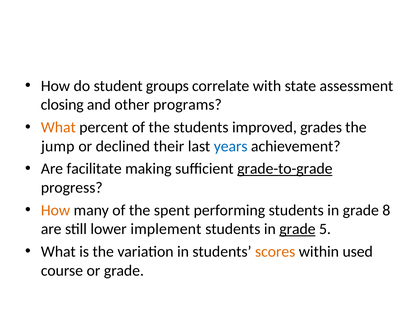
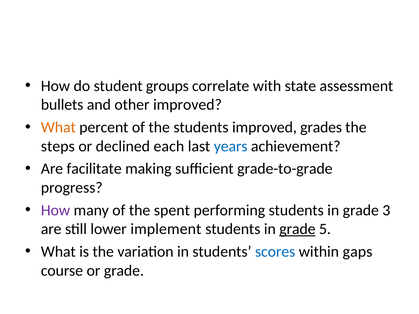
closing: closing -> bullets
other programs: programs -> improved
jump: jump -> steps
their: their -> each
grade-to-grade underline: present -> none
How at (55, 210) colour: orange -> purple
8: 8 -> 3
scores colour: orange -> blue
used: used -> gaps
